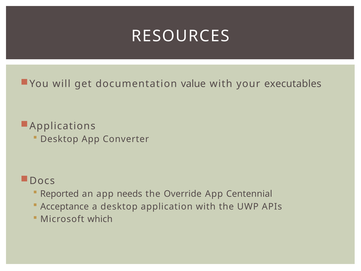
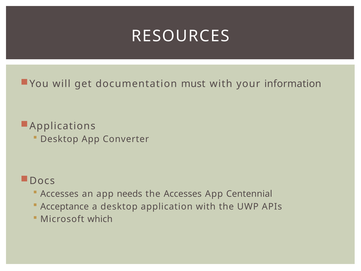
value: value -> must
executables: executables -> information
Reported at (59, 194): Reported -> Accesses
the Override: Override -> Accesses
